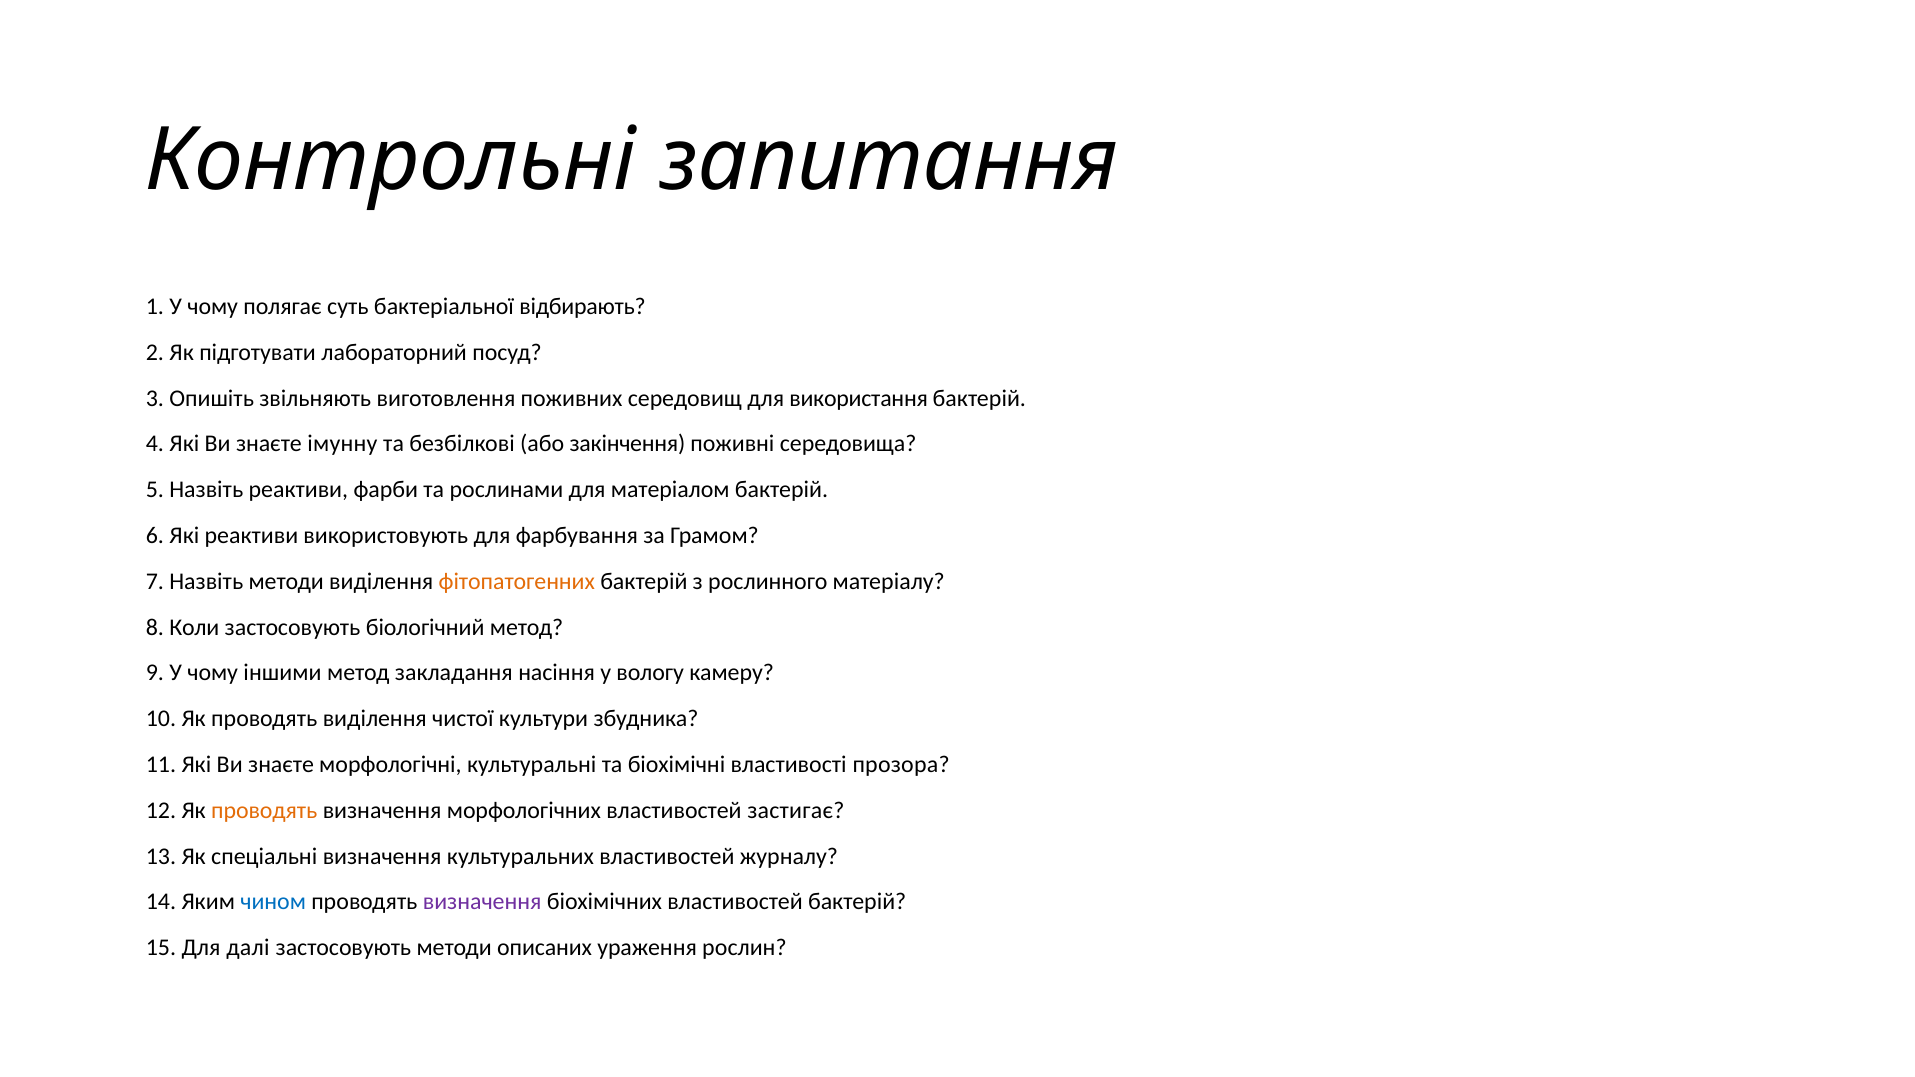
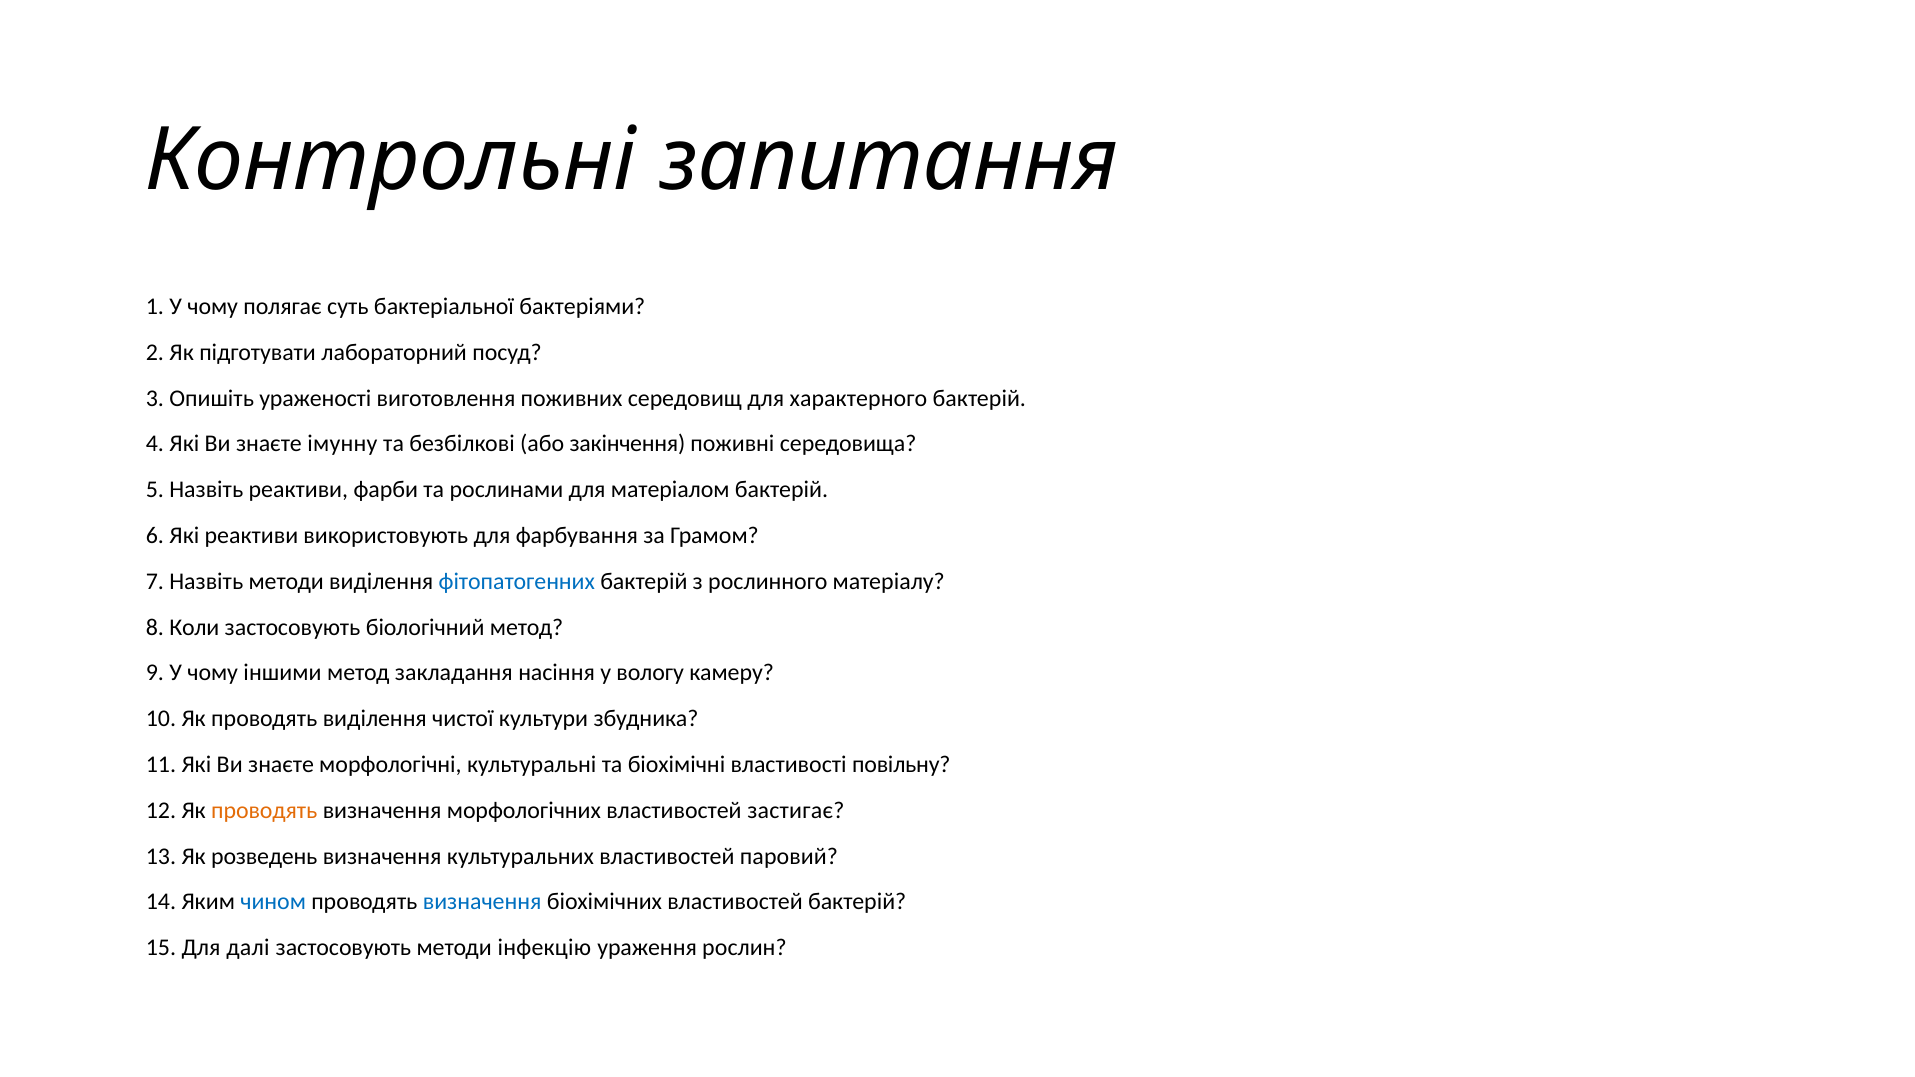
відбирають: відбирають -> бактеріями
звільняють: звільняють -> ураженості
використання: використання -> характерного
фітопатогенних colour: orange -> blue
прозора: прозора -> повільну
спеціальні: спеціальні -> розведень
журналу: журналу -> паровий
визначення at (482, 902) colour: purple -> blue
описаних: описаних -> інфекцію
